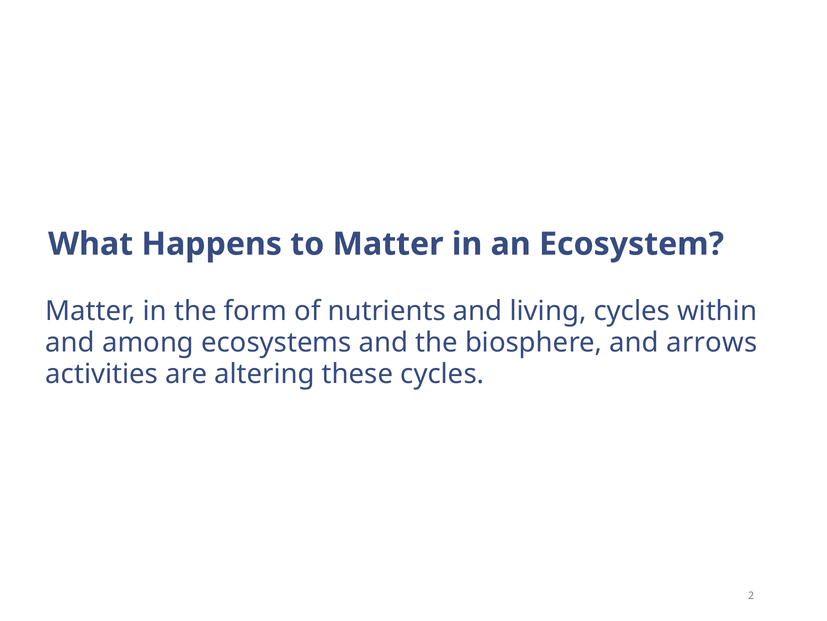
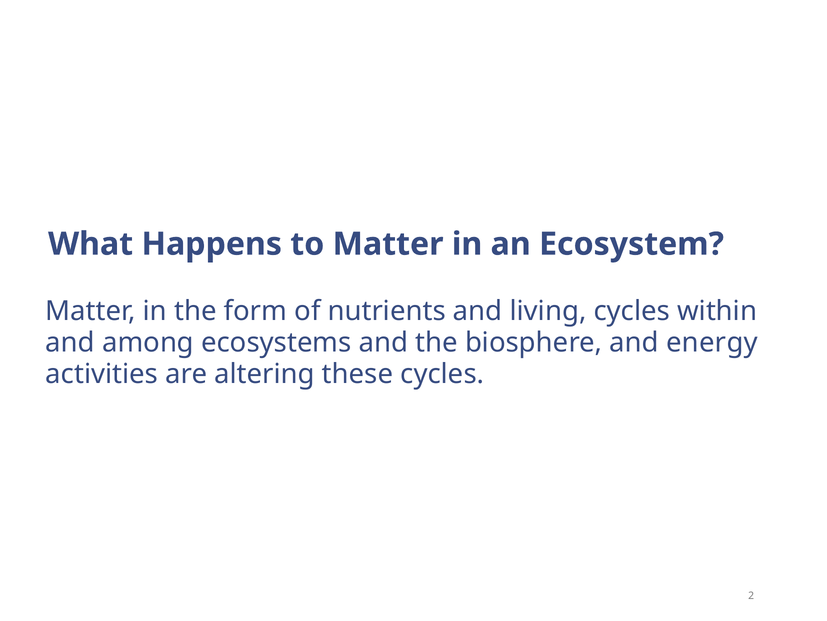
arrows: arrows -> energy
